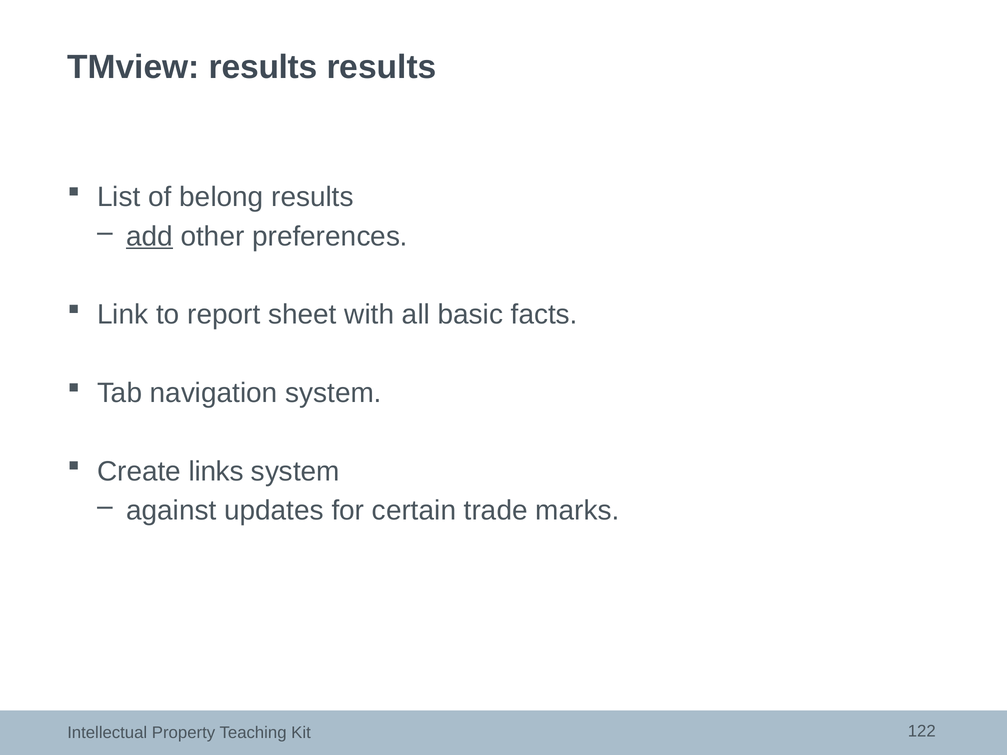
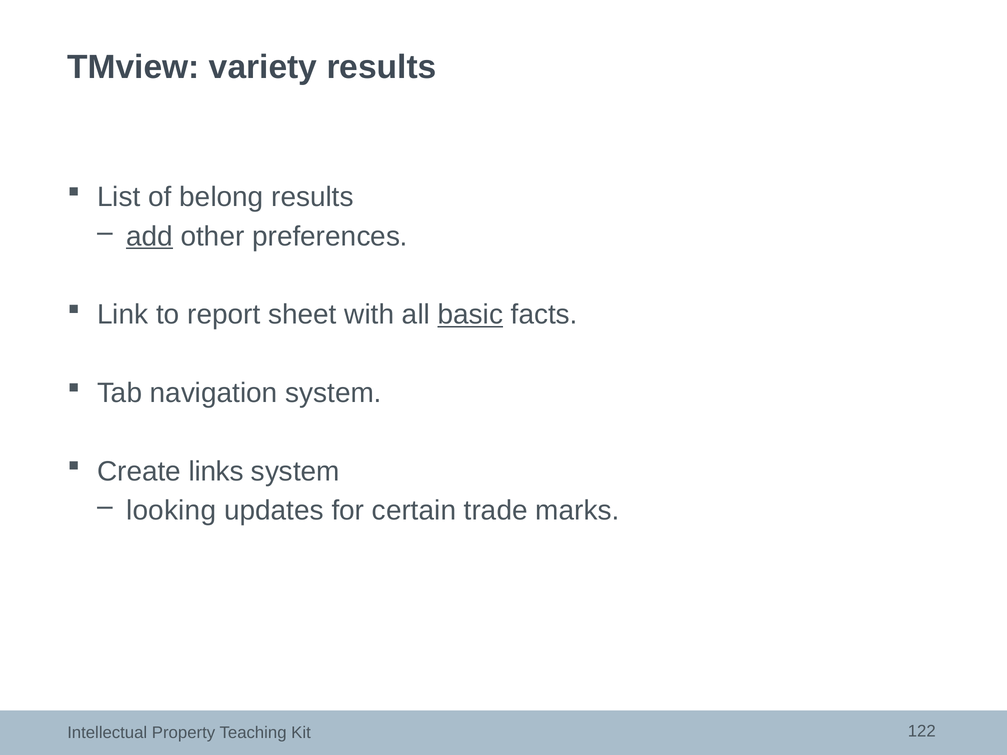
TMview results: results -> variety
basic underline: none -> present
against: against -> looking
